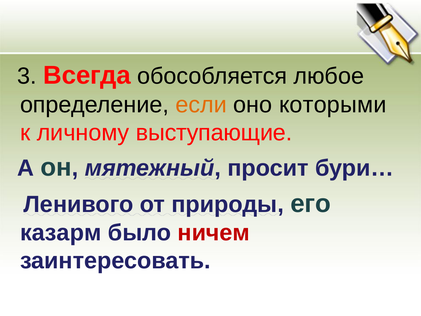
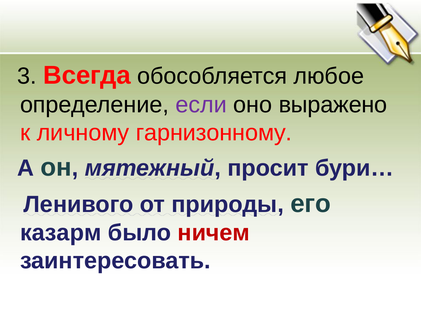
если colour: orange -> purple
которыми: которыми -> выражено
выступающие: выступающие -> гарнизонному
